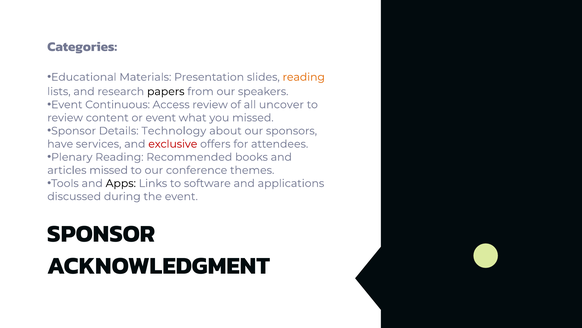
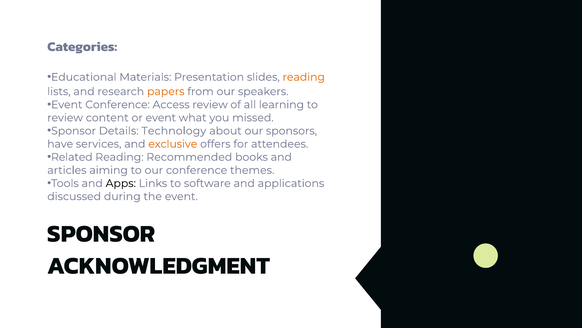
papers colour: black -> orange
Event Continuous: Continuous -> Conference
uncover: uncover -> learning
exclusive colour: red -> orange
Plenary: Plenary -> Related
articles missed: missed -> aiming
